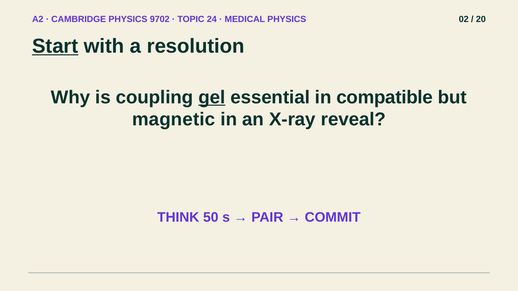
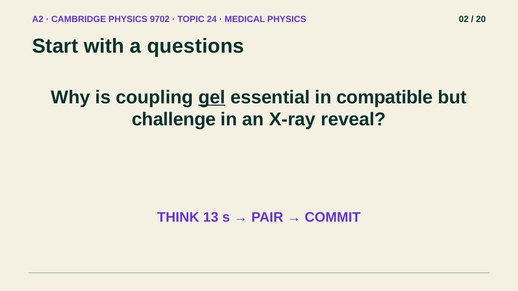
Start underline: present -> none
resolution: resolution -> questions
magnetic: magnetic -> challenge
50: 50 -> 13
